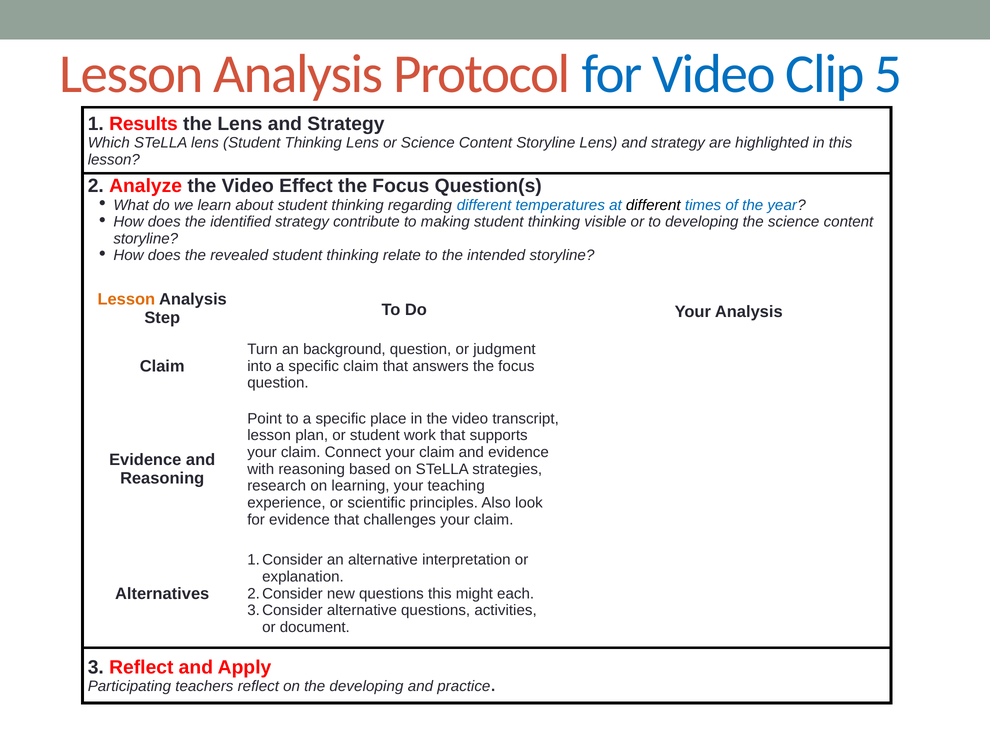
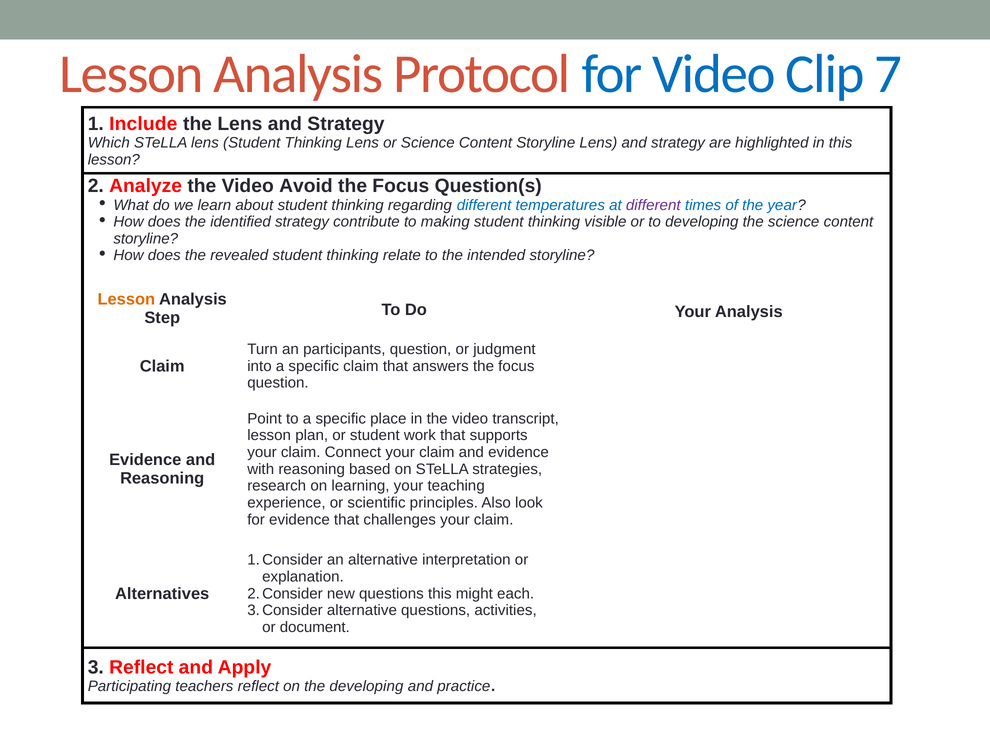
5: 5 -> 7
Results: Results -> Include
Effect: Effect -> Avoid
different at (653, 205) colour: black -> purple
background: background -> participants
